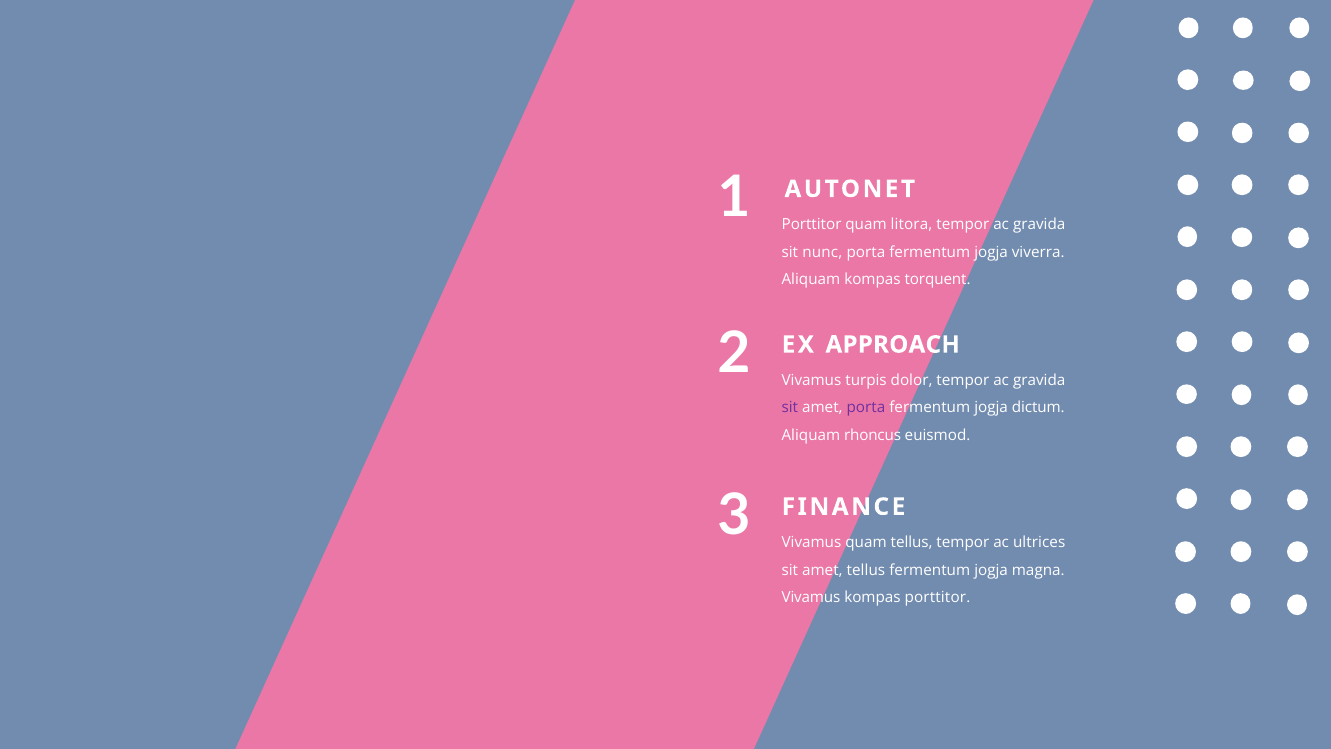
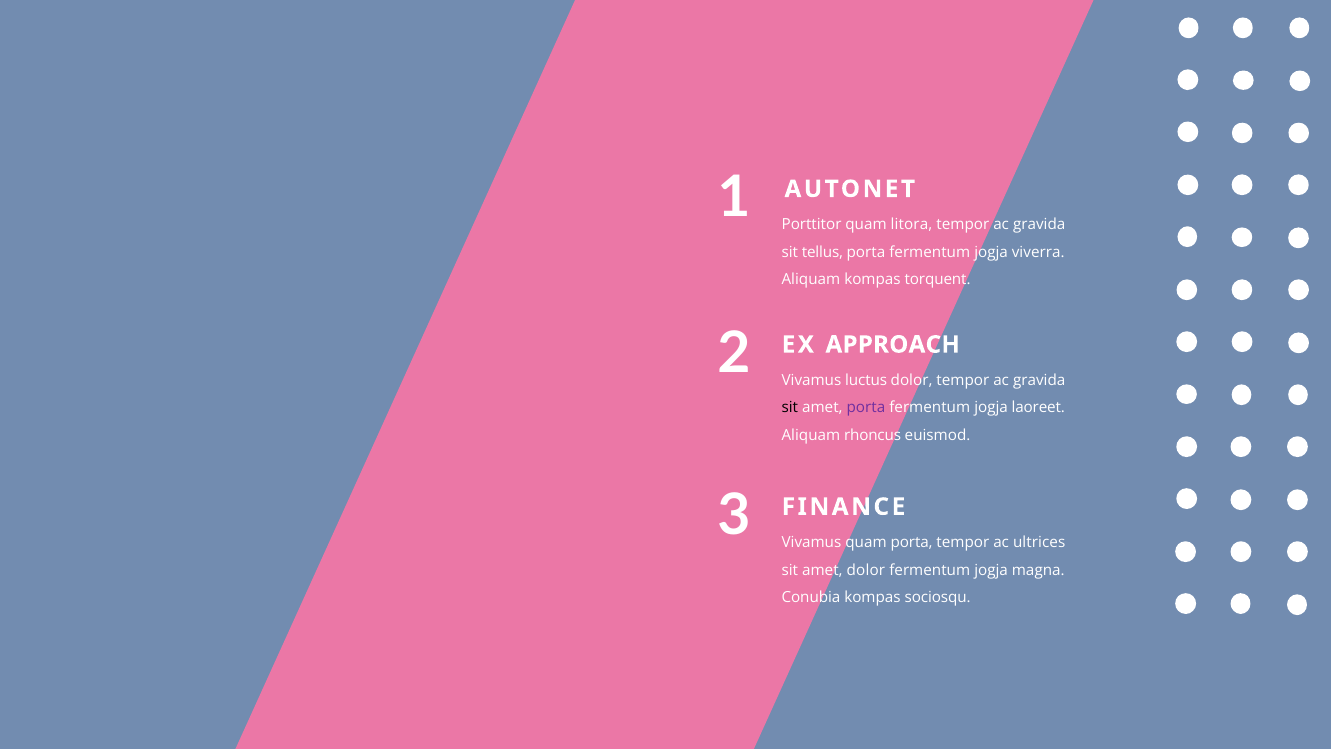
nunc: nunc -> tellus
turpis: turpis -> luctus
sit at (790, 408) colour: purple -> black
dictum: dictum -> laoreet
quam tellus: tellus -> porta
amet tellus: tellus -> dolor
Vivamus at (811, 597): Vivamus -> Conubia
kompas porttitor: porttitor -> sociosqu
